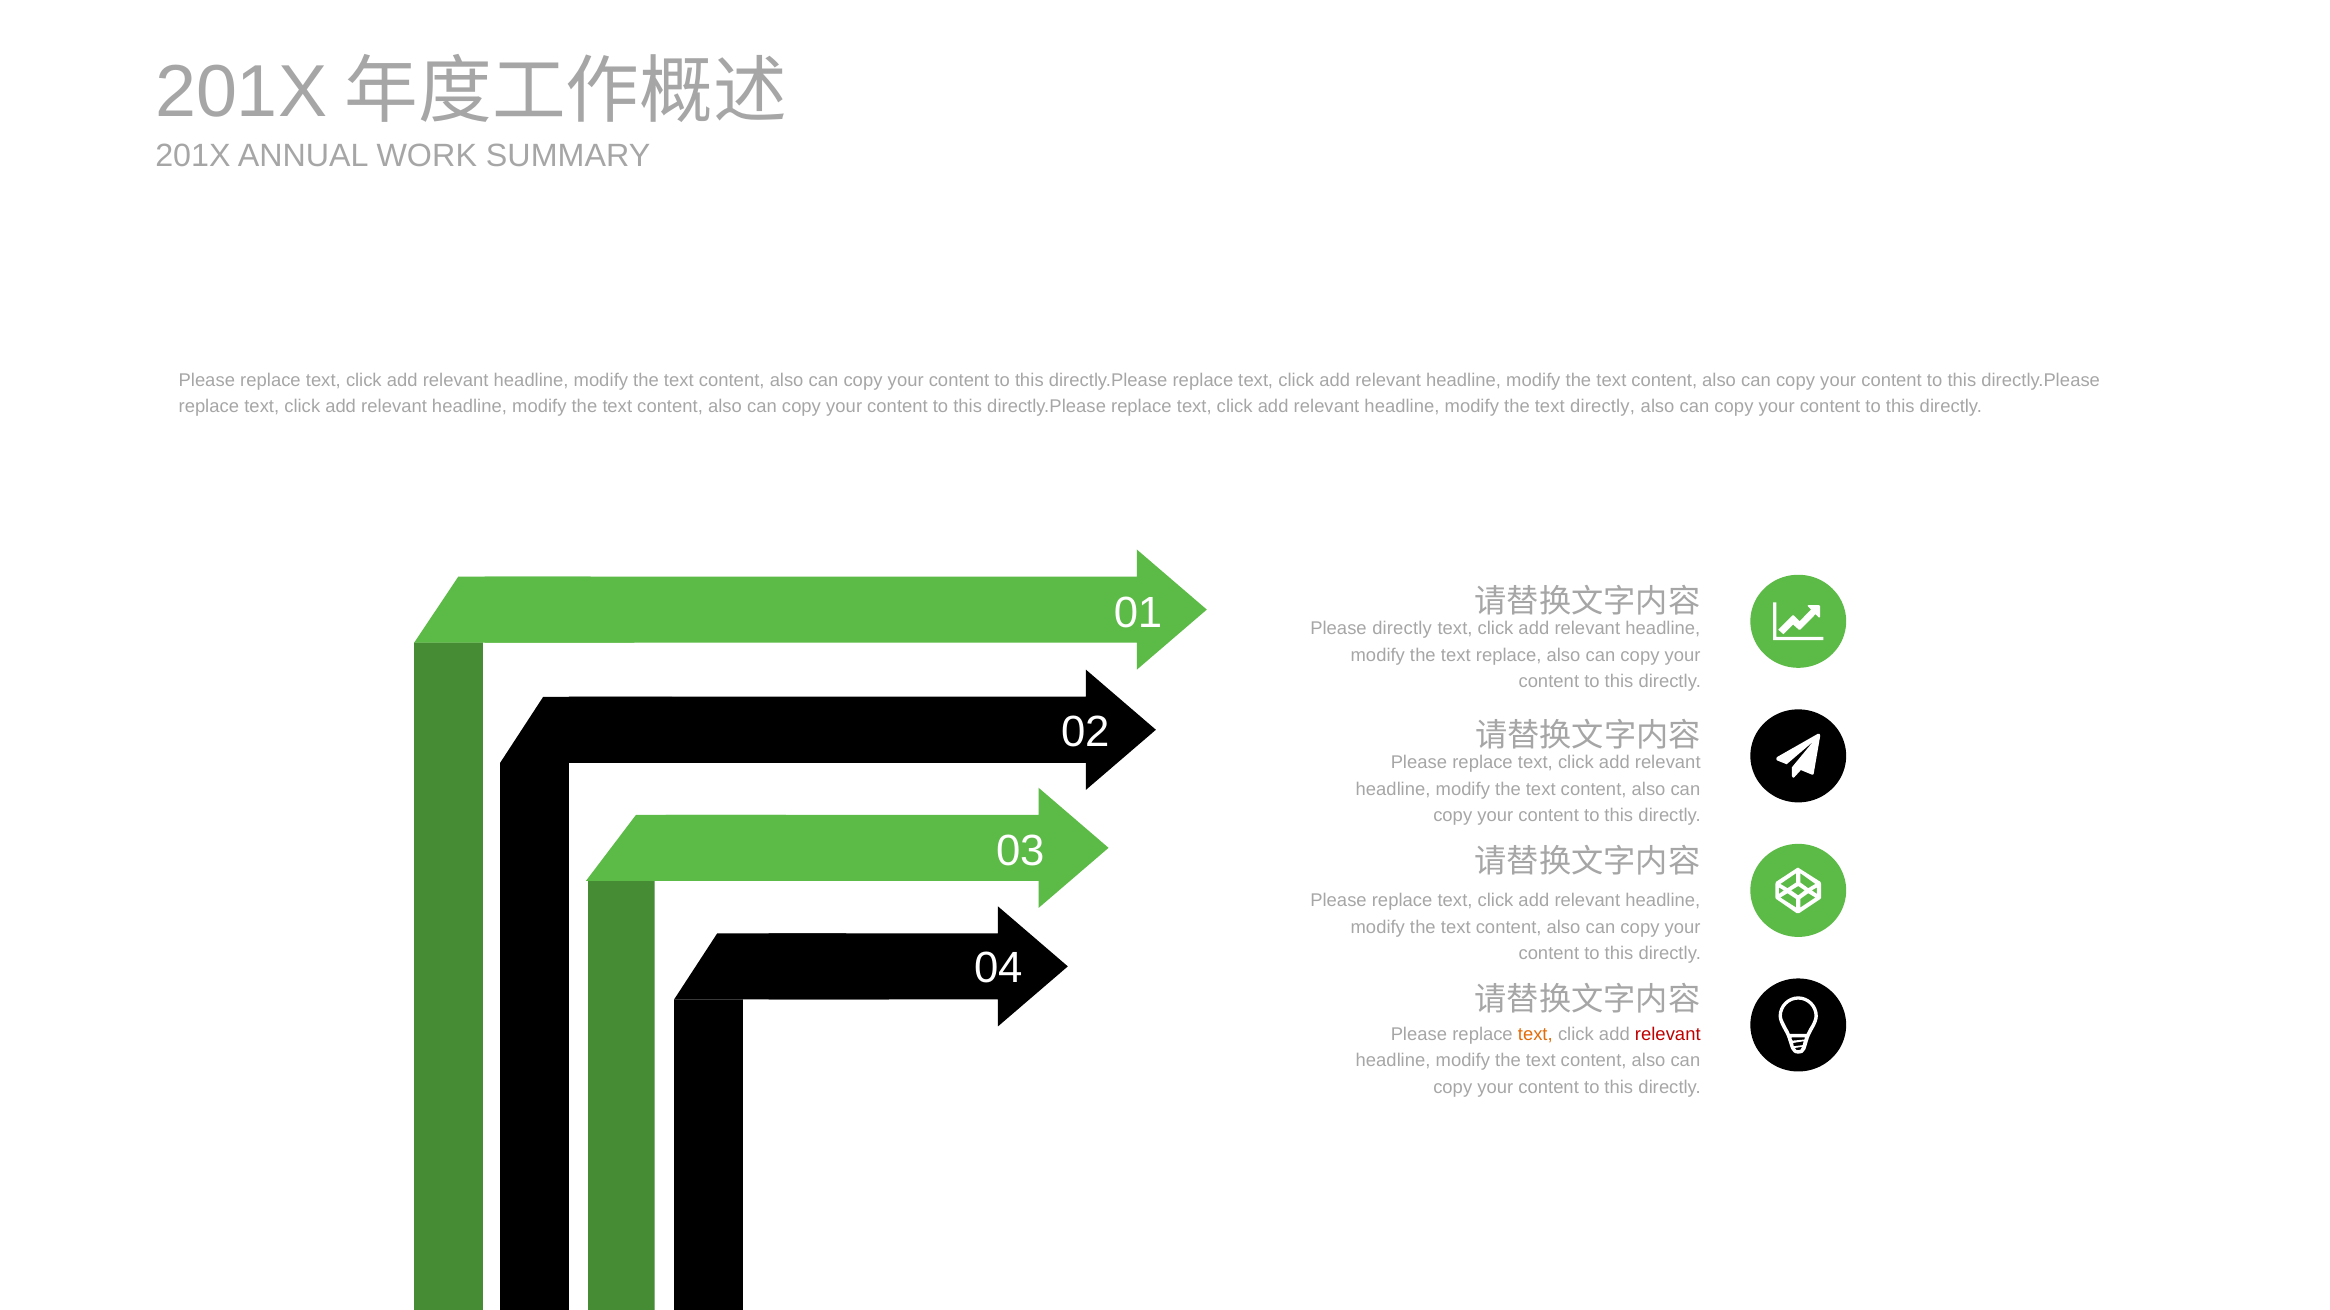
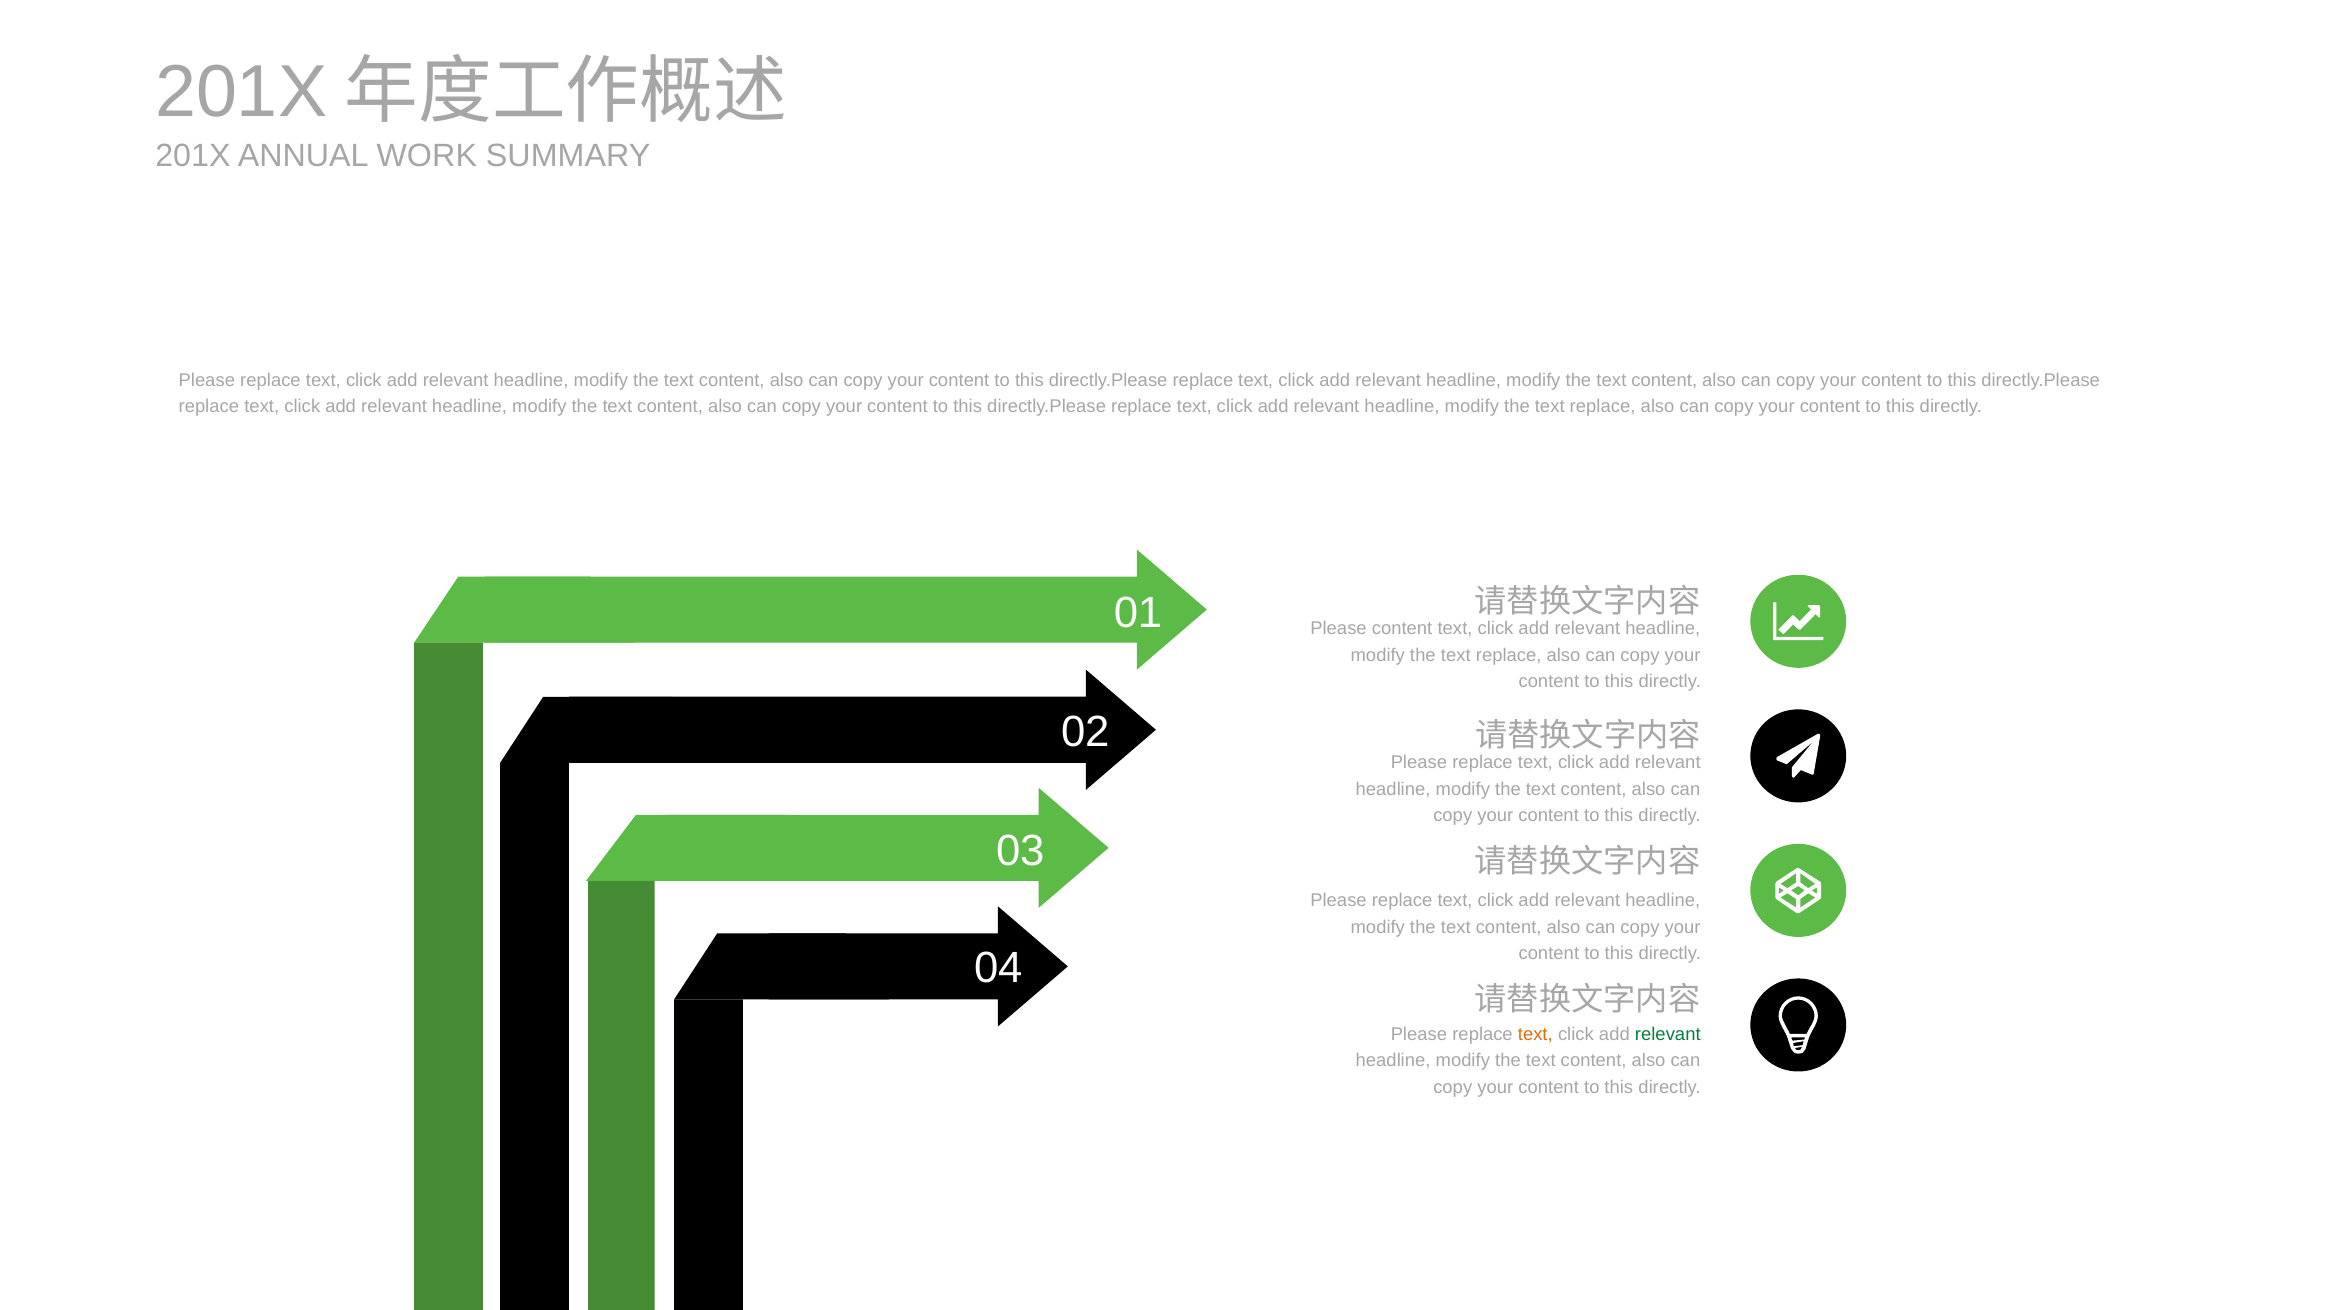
directly at (1603, 407): directly -> replace
Please directly: directly -> content
relevant at (1668, 1035) colour: red -> green
